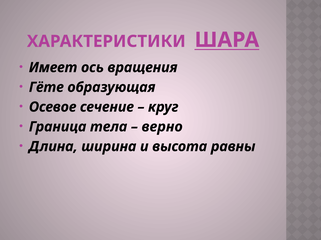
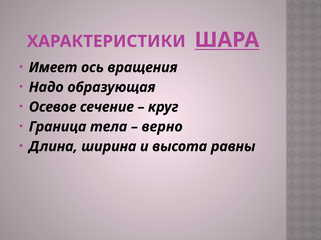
Гёте: Гёте -> Надо
